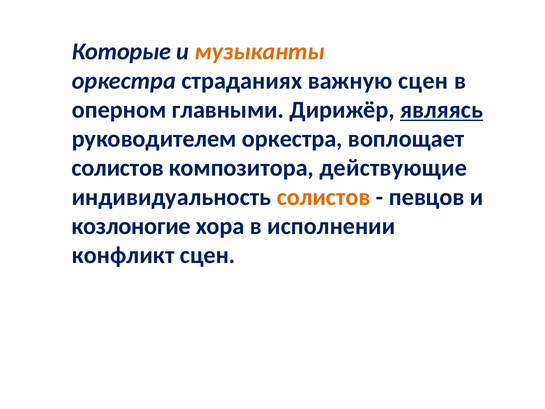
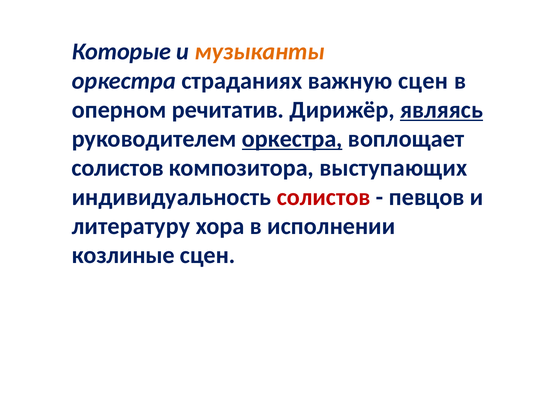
главными: главными -> речитатив
оркестра at (292, 139) underline: none -> present
действующие: действующие -> выступающих
солистов at (324, 197) colour: orange -> red
козлоногие: козлоногие -> литературу
конфликт: конфликт -> козлиные
